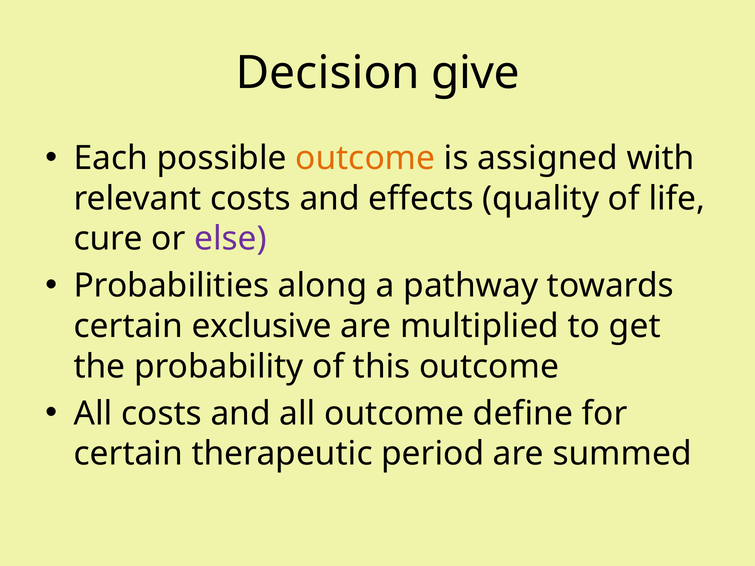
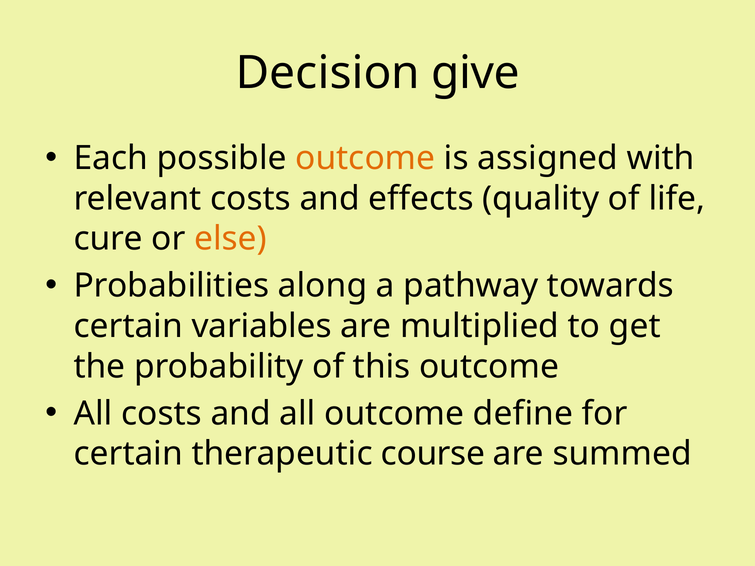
else colour: purple -> orange
exclusive: exclusive -> variables
period: period -> course
